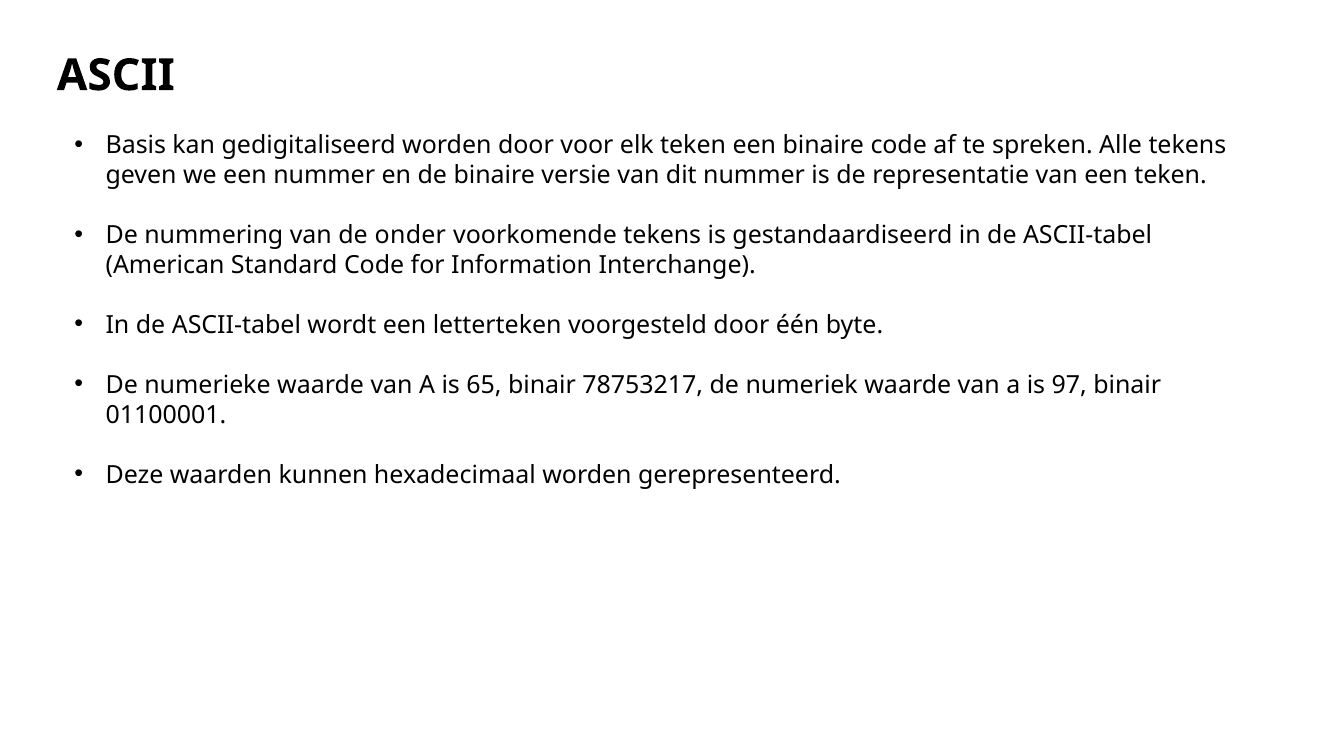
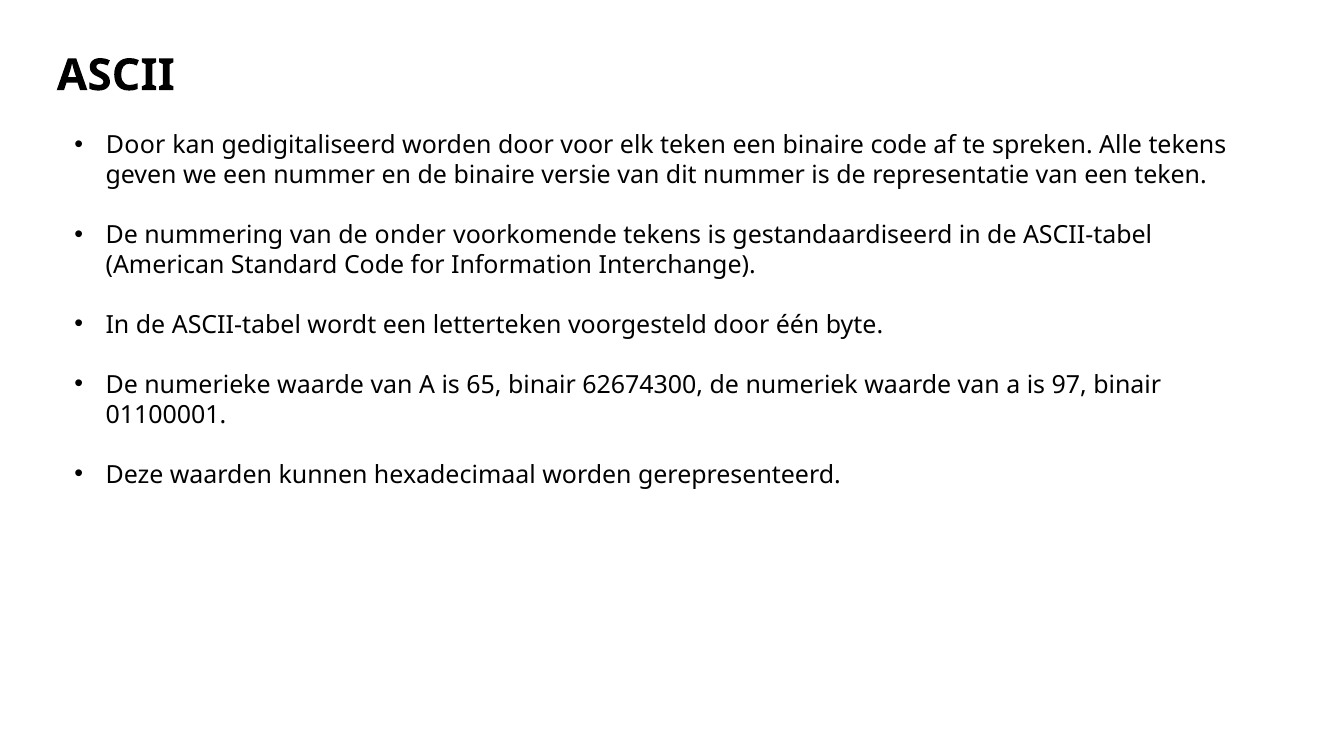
Basis at (136, 145): Basis -> Door
78753217: 78753217 -> 62674300
